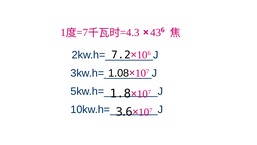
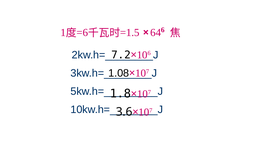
=7: =7 -> =6
=4.3: =4.3 -> =1.5
43: 43 -> 64
